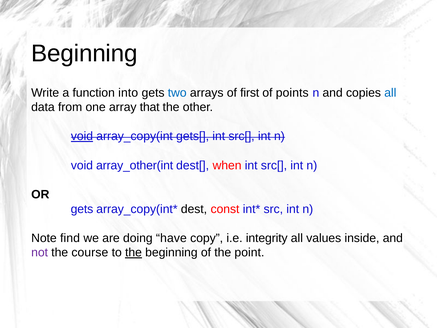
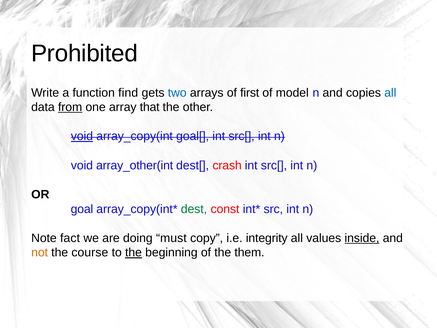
Beginning at (84, 54): Beginning -> Prohibited
into: into -> find
points: points -> model
from underline: none -> present
gets[: gets[ -> goal[
when: when -> crash
gets at (82, 209): gets -> goal
dest colour: black -> green
find: find -> fact
have: have -> must
inside underline: none -> present
not colour: purple -> orange
point: point -> them
